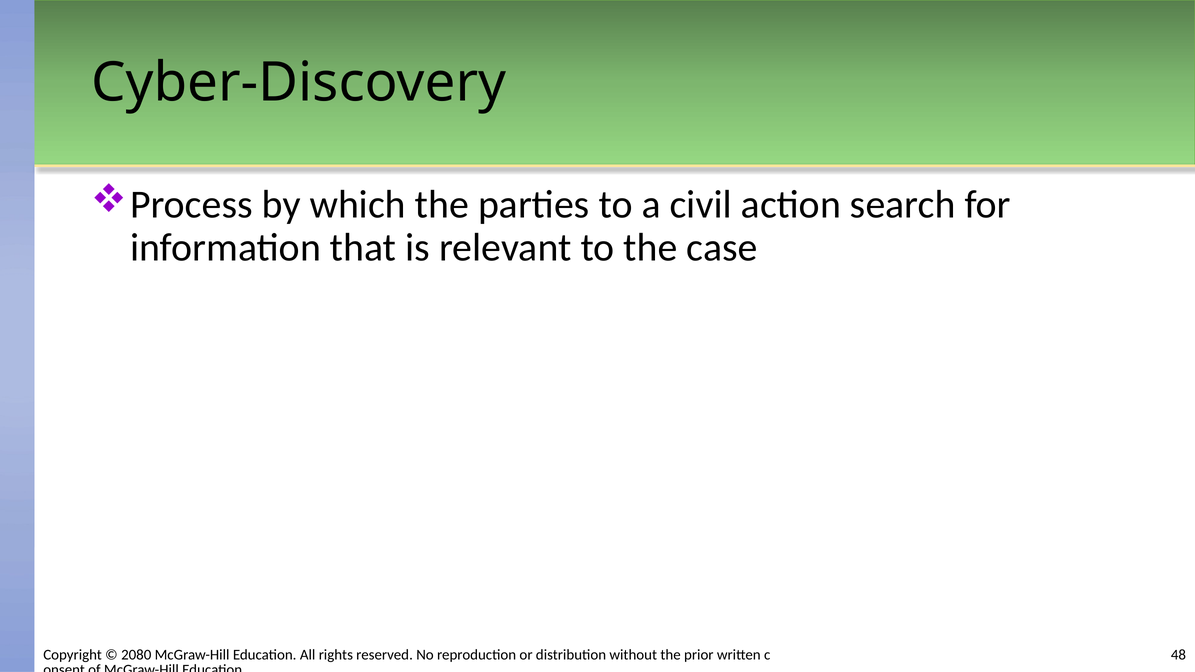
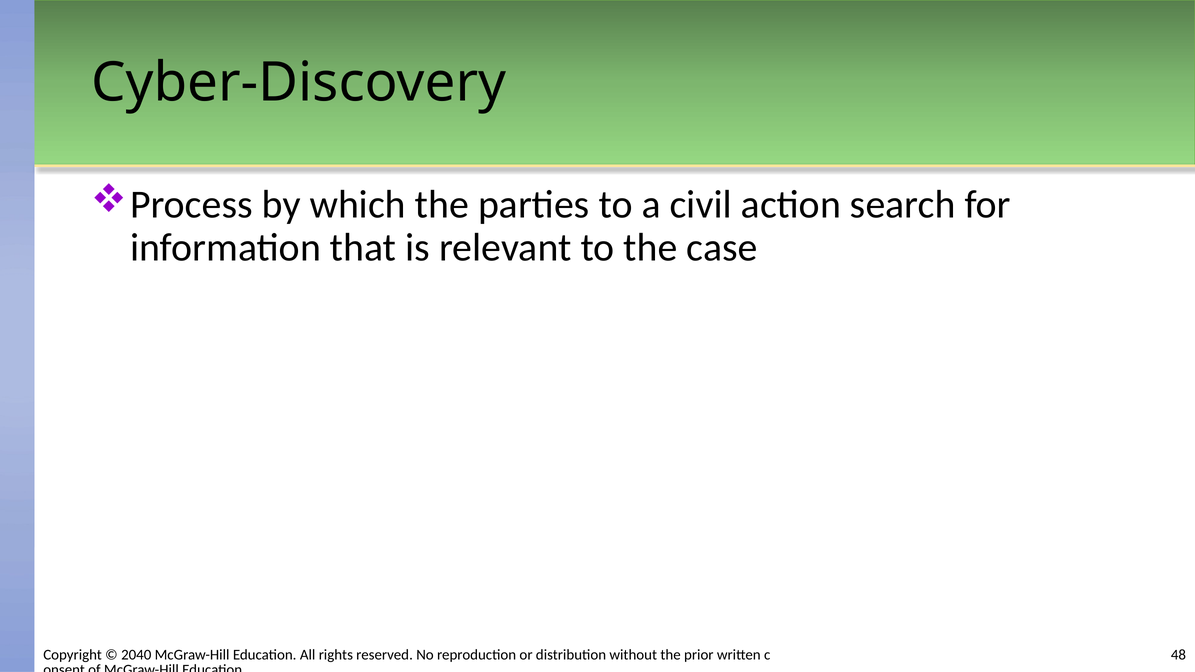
2080: 2080 -> 2040
